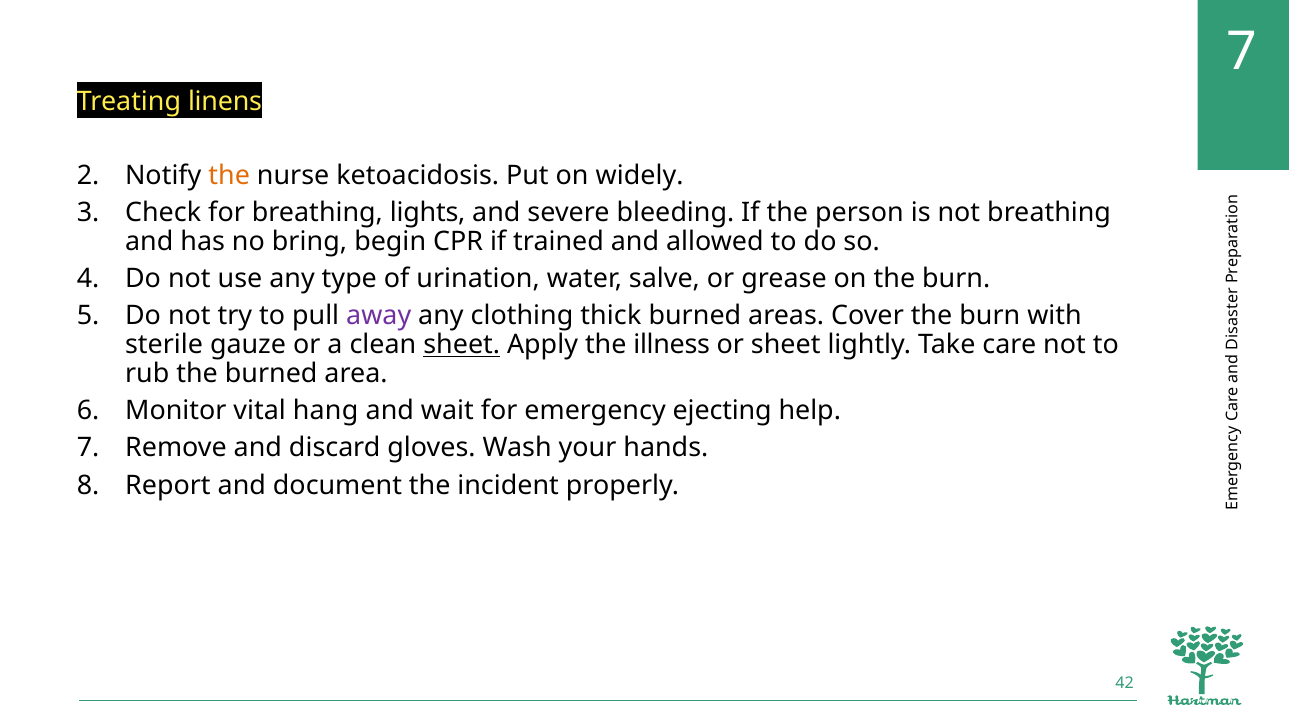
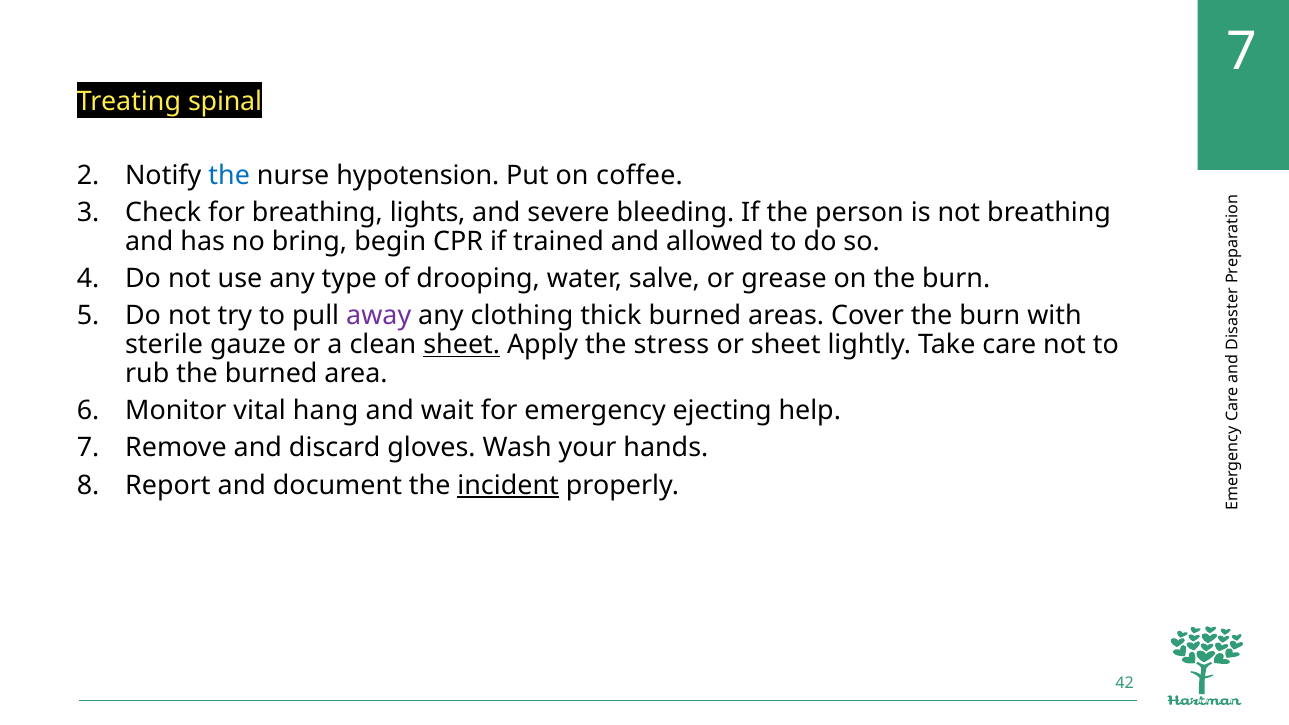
linens: linens -> spinal
the at (229, 176) colour: orange -> blue
ketoacidosis: ketoacidosis -> hypotension
widely: widely -> coffee
urination: urination -> drooping
illness: illness -> stress
incident underline: none -> present
